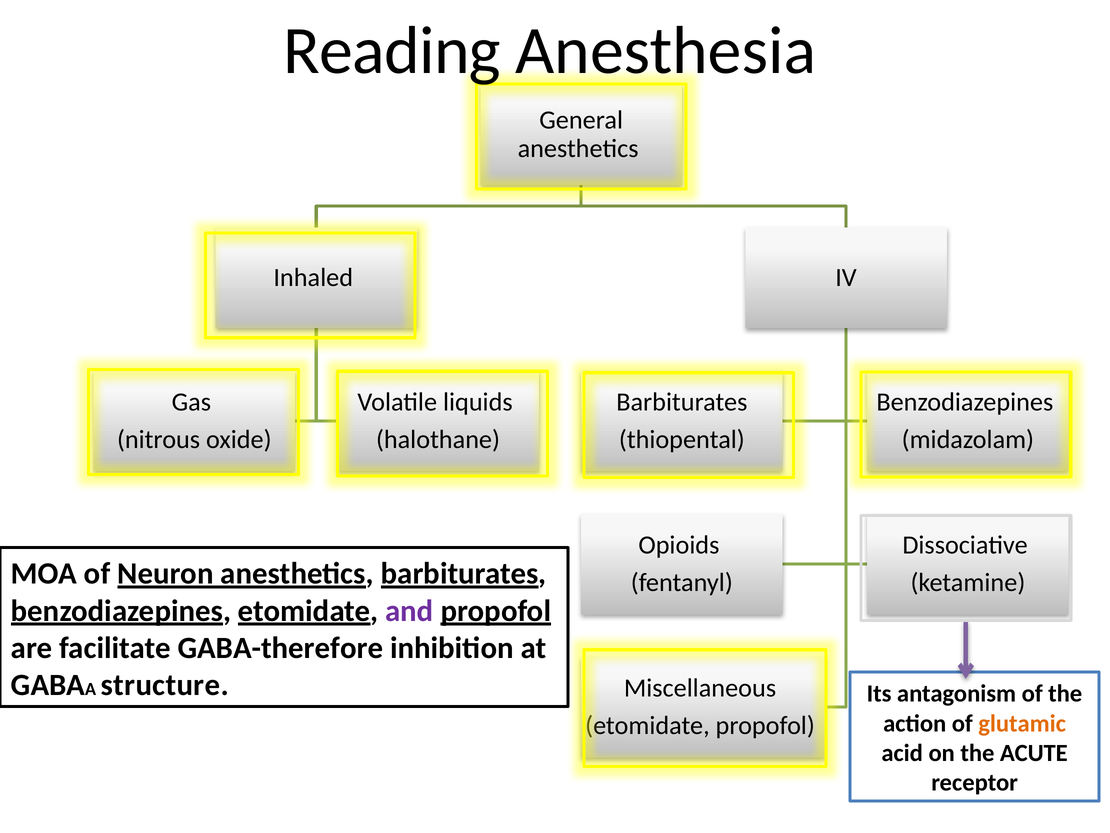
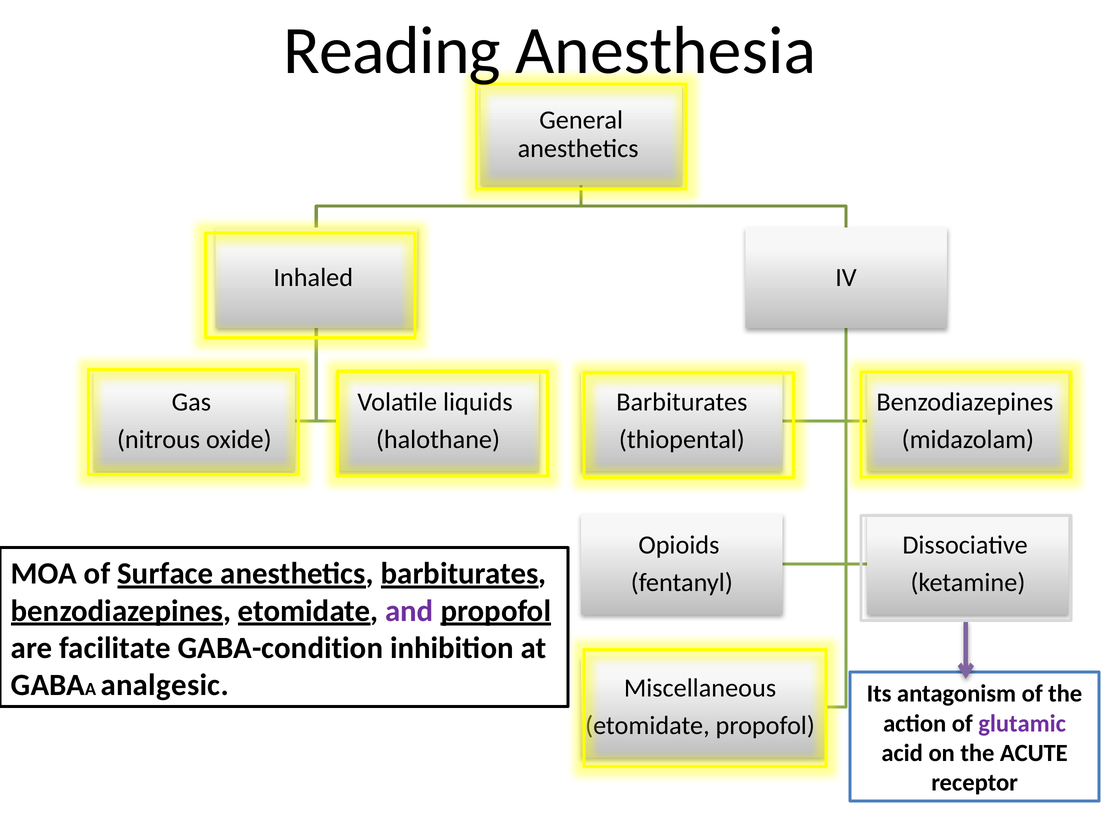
Neuron: Neuron -> Surface
GABA-therefore: GABA-therefore -> GABA-condition
structure: structure -> analgesic
glutamic colour: orange -> purple
